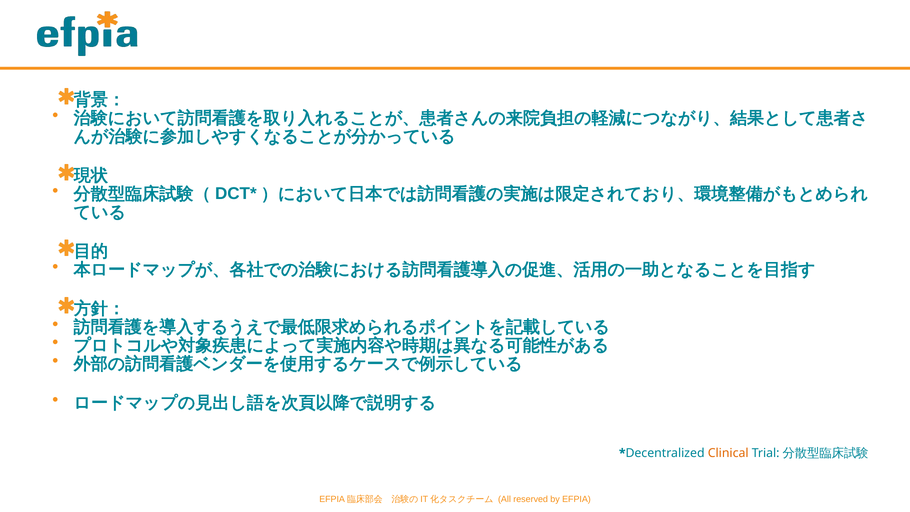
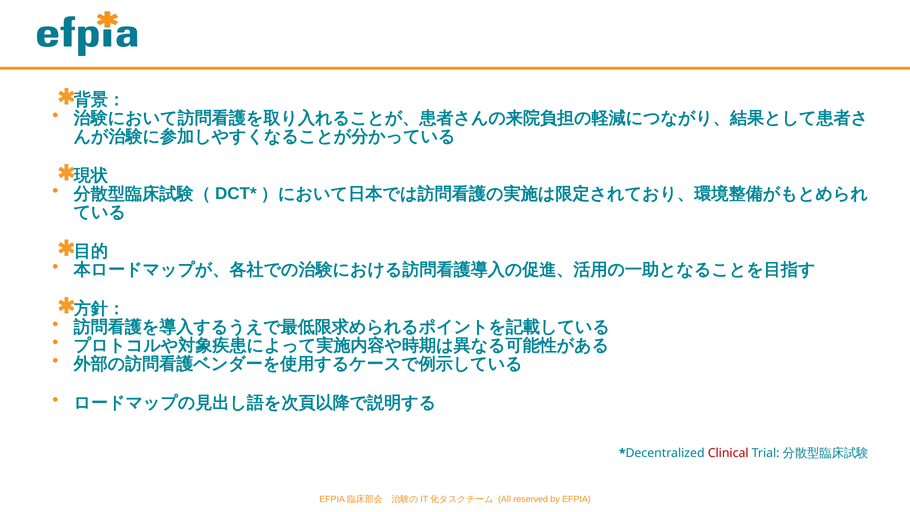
Clinical colour: orange -> red
